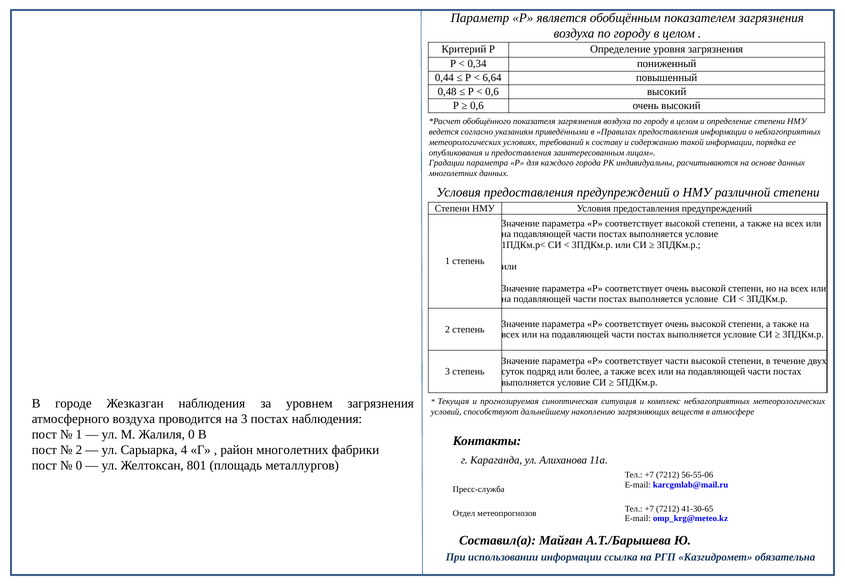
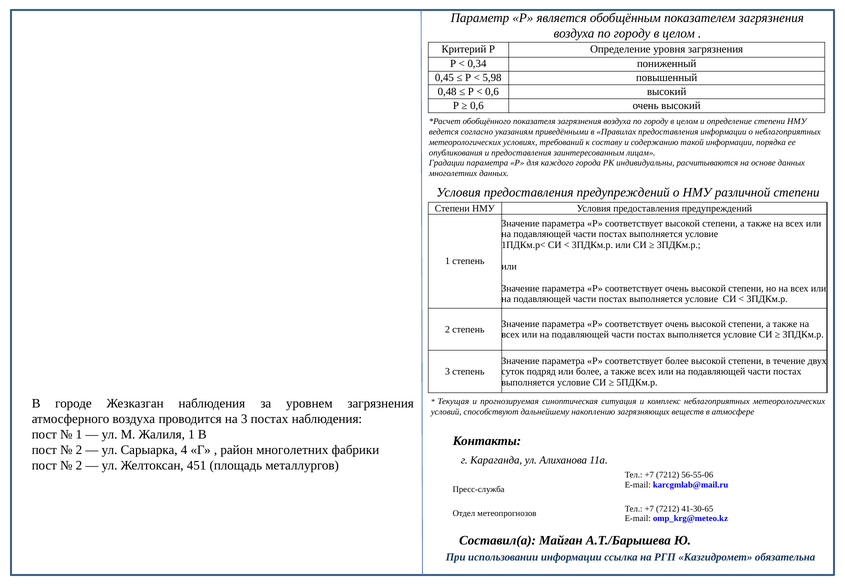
0,44: 0,44 -> 0,45
6,64: 6,64 -> 5,98
соответствует части: части -> более
Жалиля 0: 0 -> 1
0 at (79, 466): 0 -> 2
801: 801 -> 451
